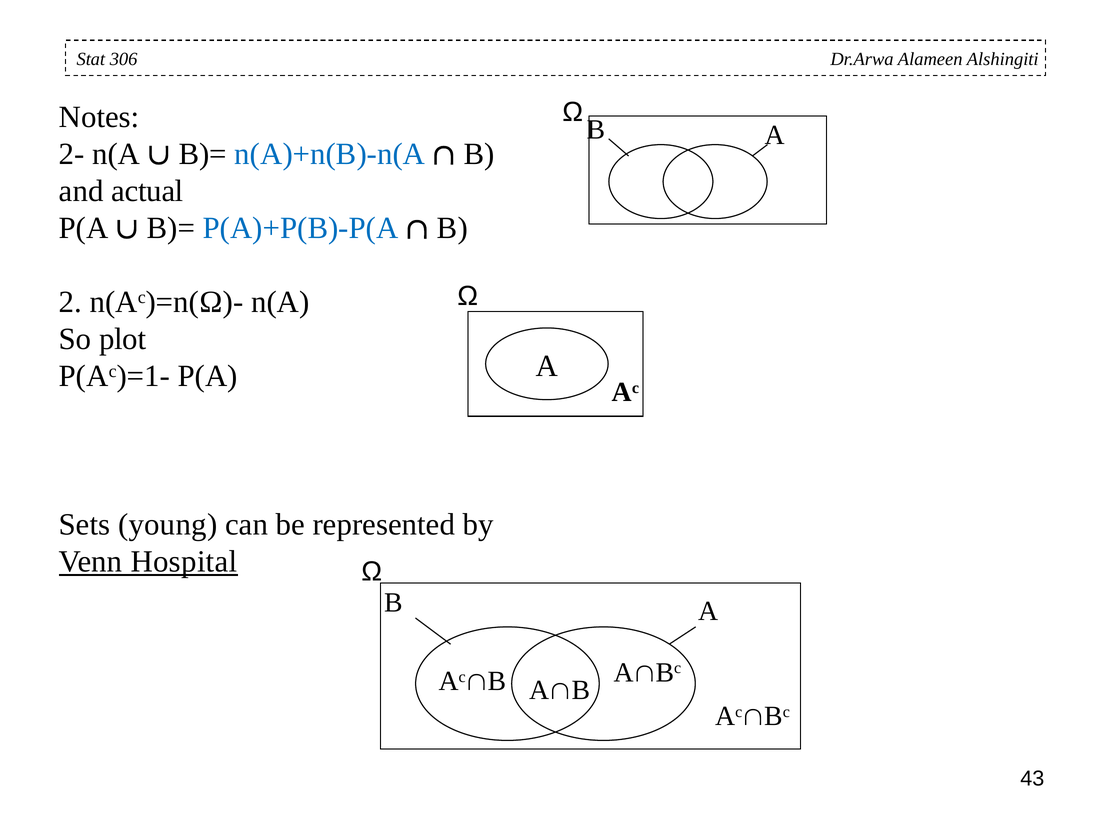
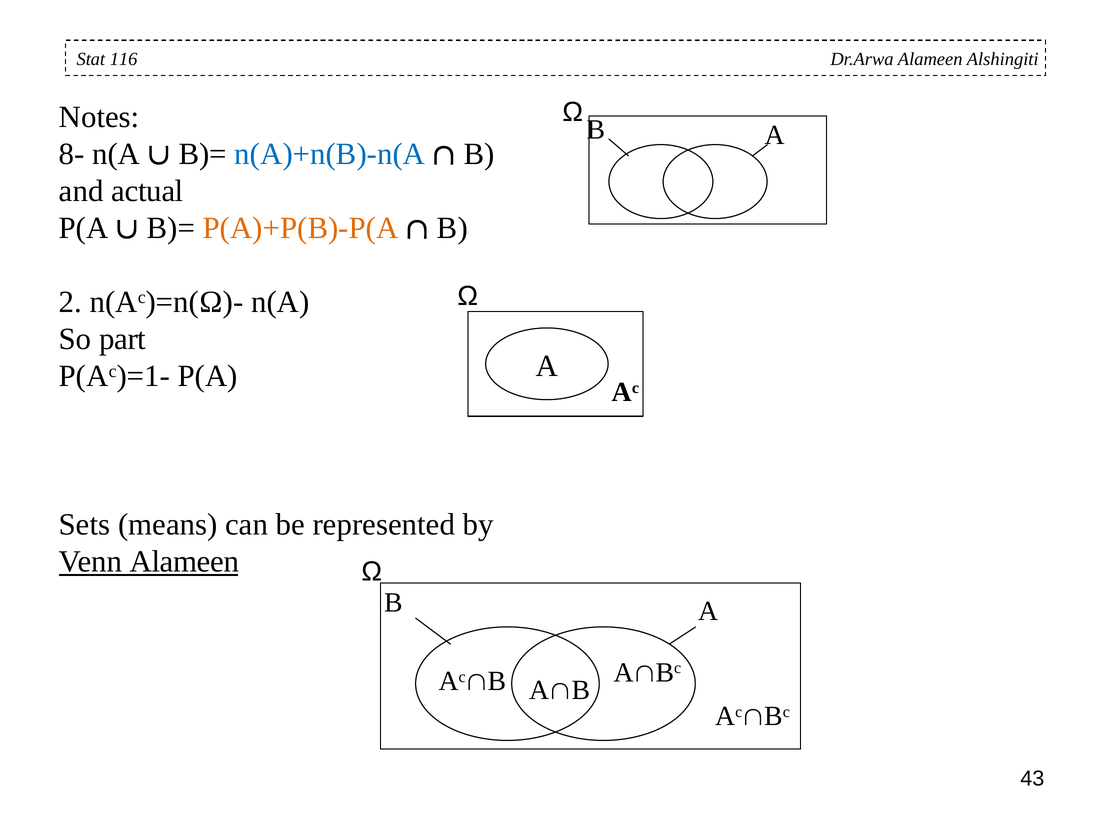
306: 306 -> 116
2-: 2- -> 8-
P(A)+P(B)-P(A colour: blue -> orange
plot: plot -> part
young: young -> means
Venn Hospital: Hospital -> Alameen
